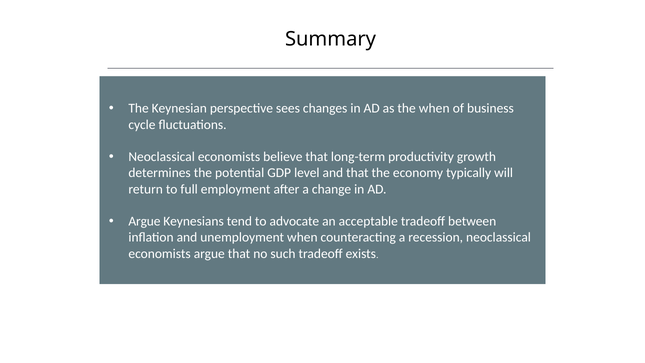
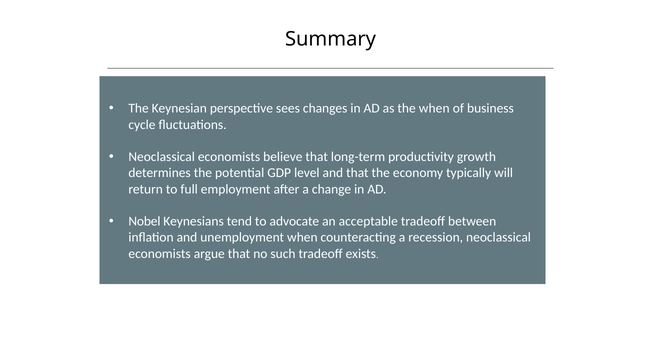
Argue at (144, 221): Argue -> Nobel
